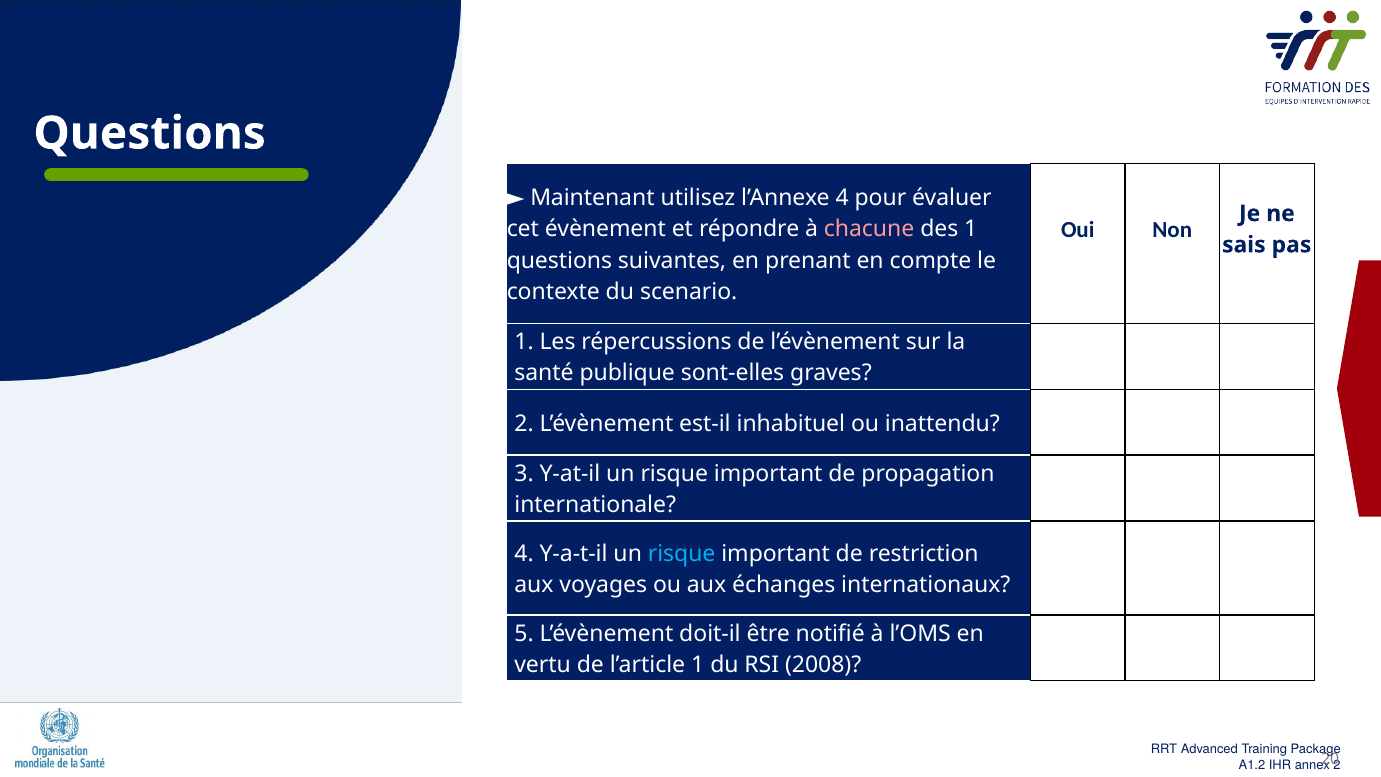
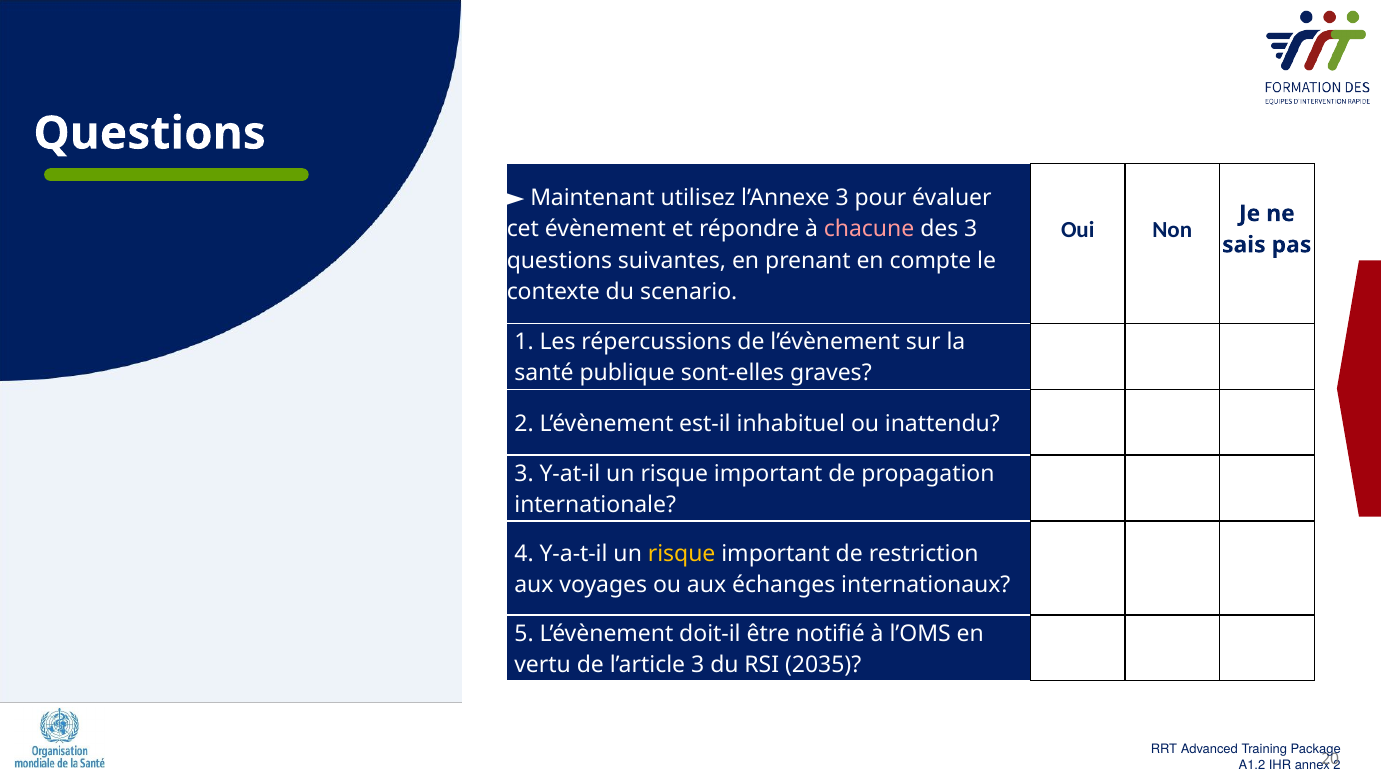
l’Annexe 4: 4 -> 3
des 1: 1 -> 3
risque at (682, 554) colour: light blue -> yellow
l’article 1: 1 -> 3
2008: 2008 -> 2035
